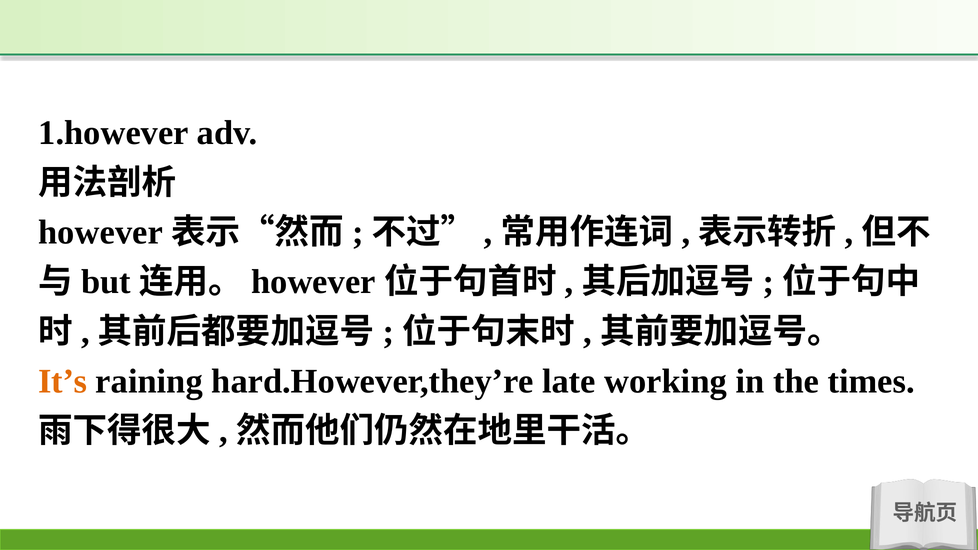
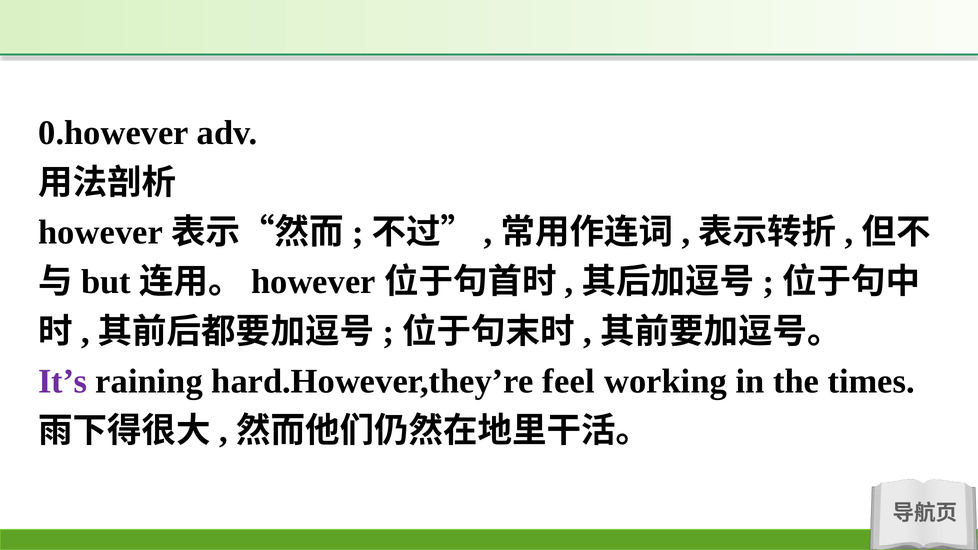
1.however: 1.however -> 0.however
It’s colour: orange -> purple
late: late -> feel
